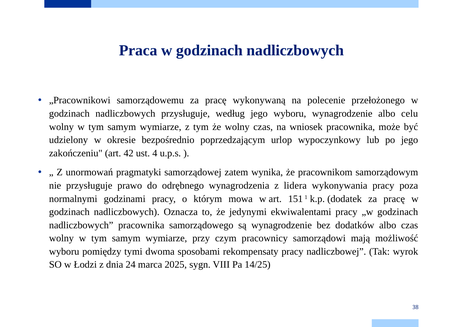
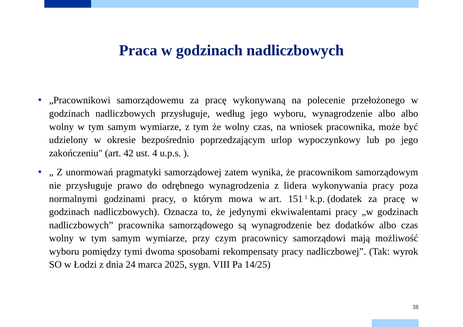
albo celu: celu -> albo
